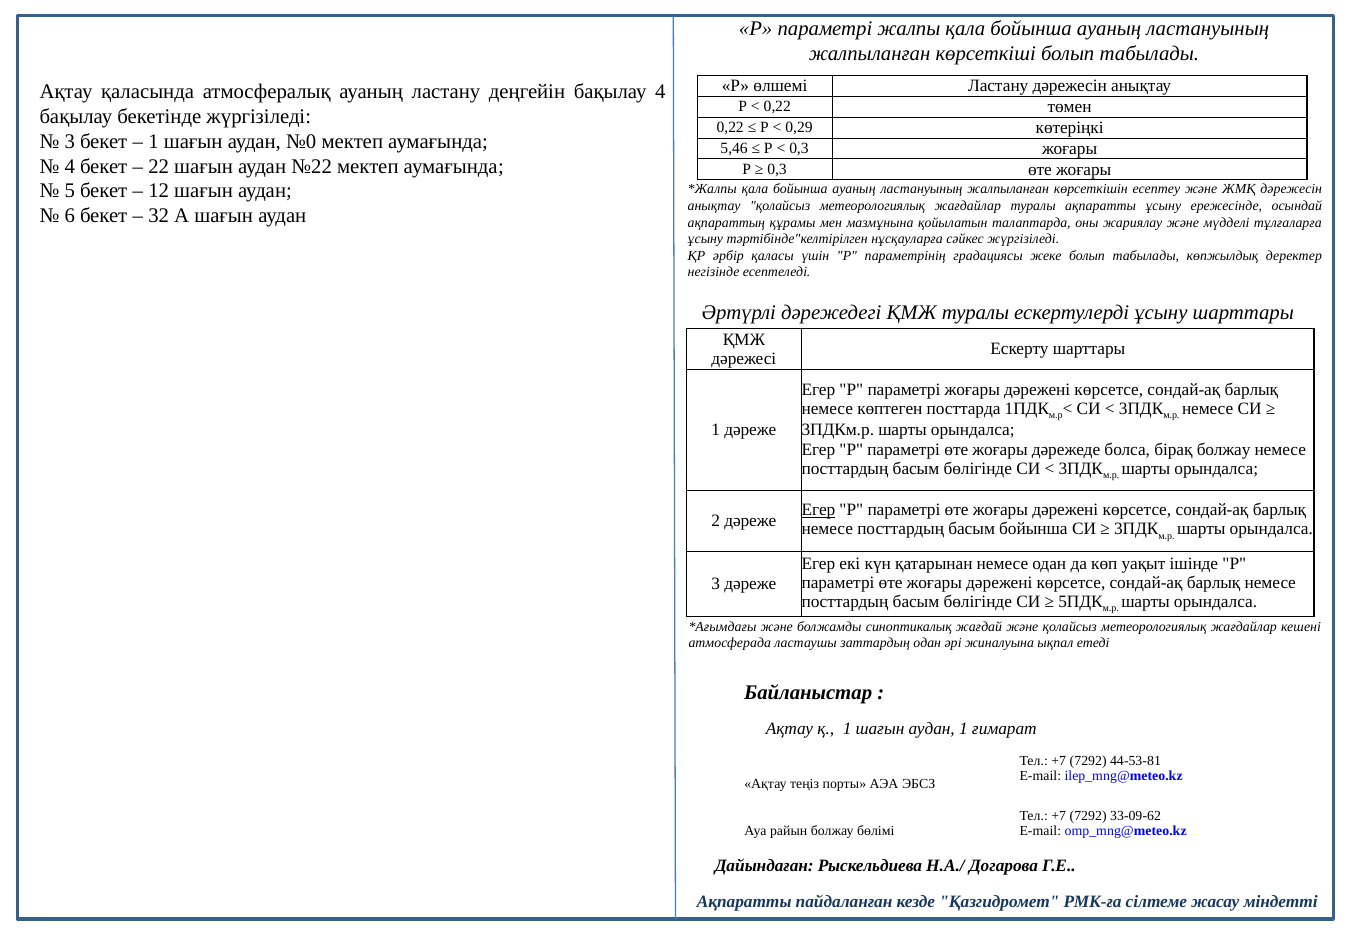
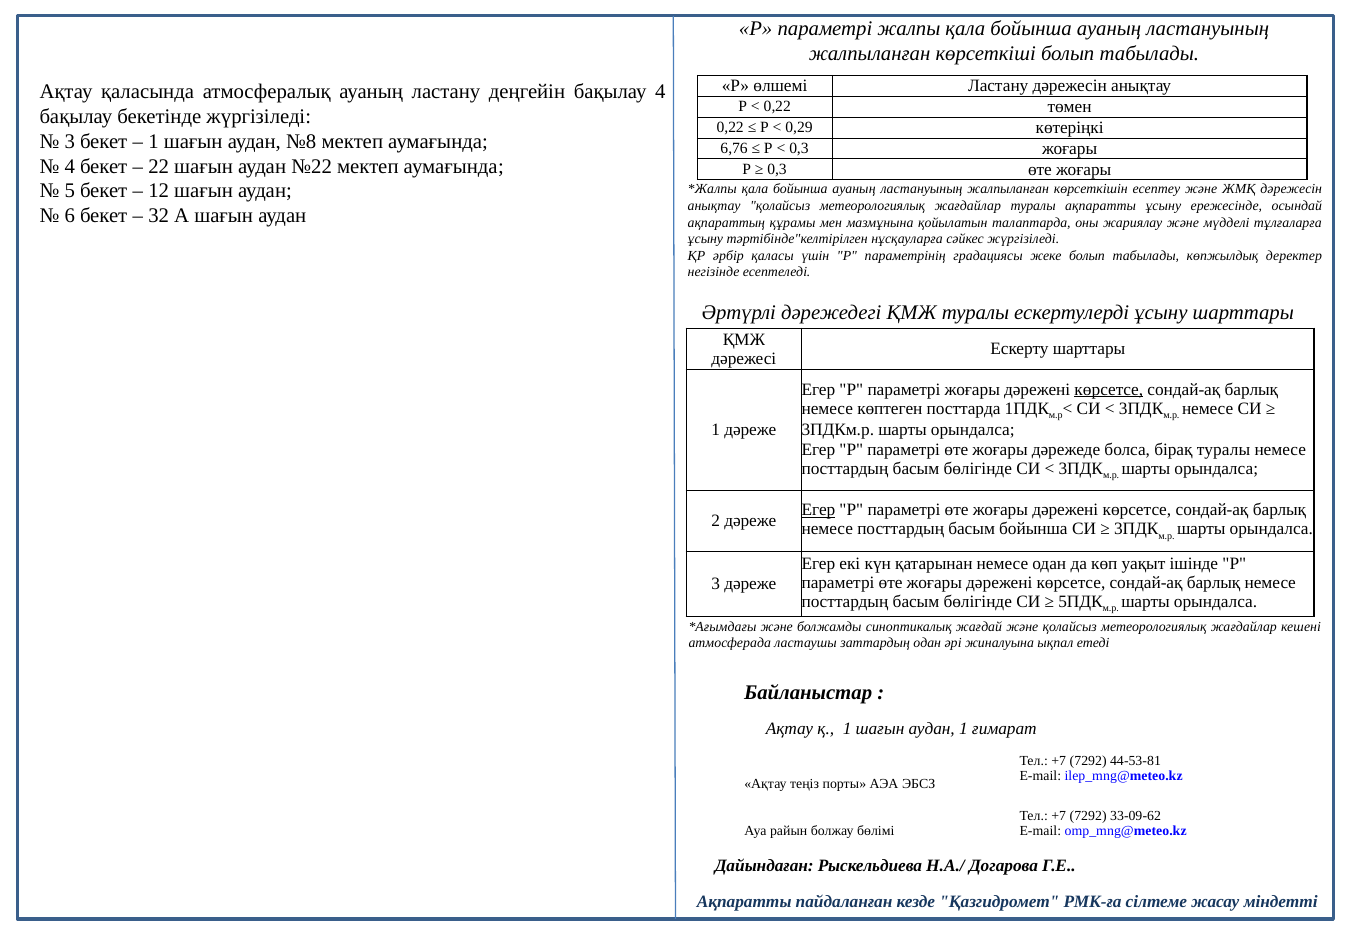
№0: №0 -> №8
5,46: 5,46 -> 6,76
көрсетсе at (1109, 389) underline: none -> present
бірақ болжау: болжау -> туралы
